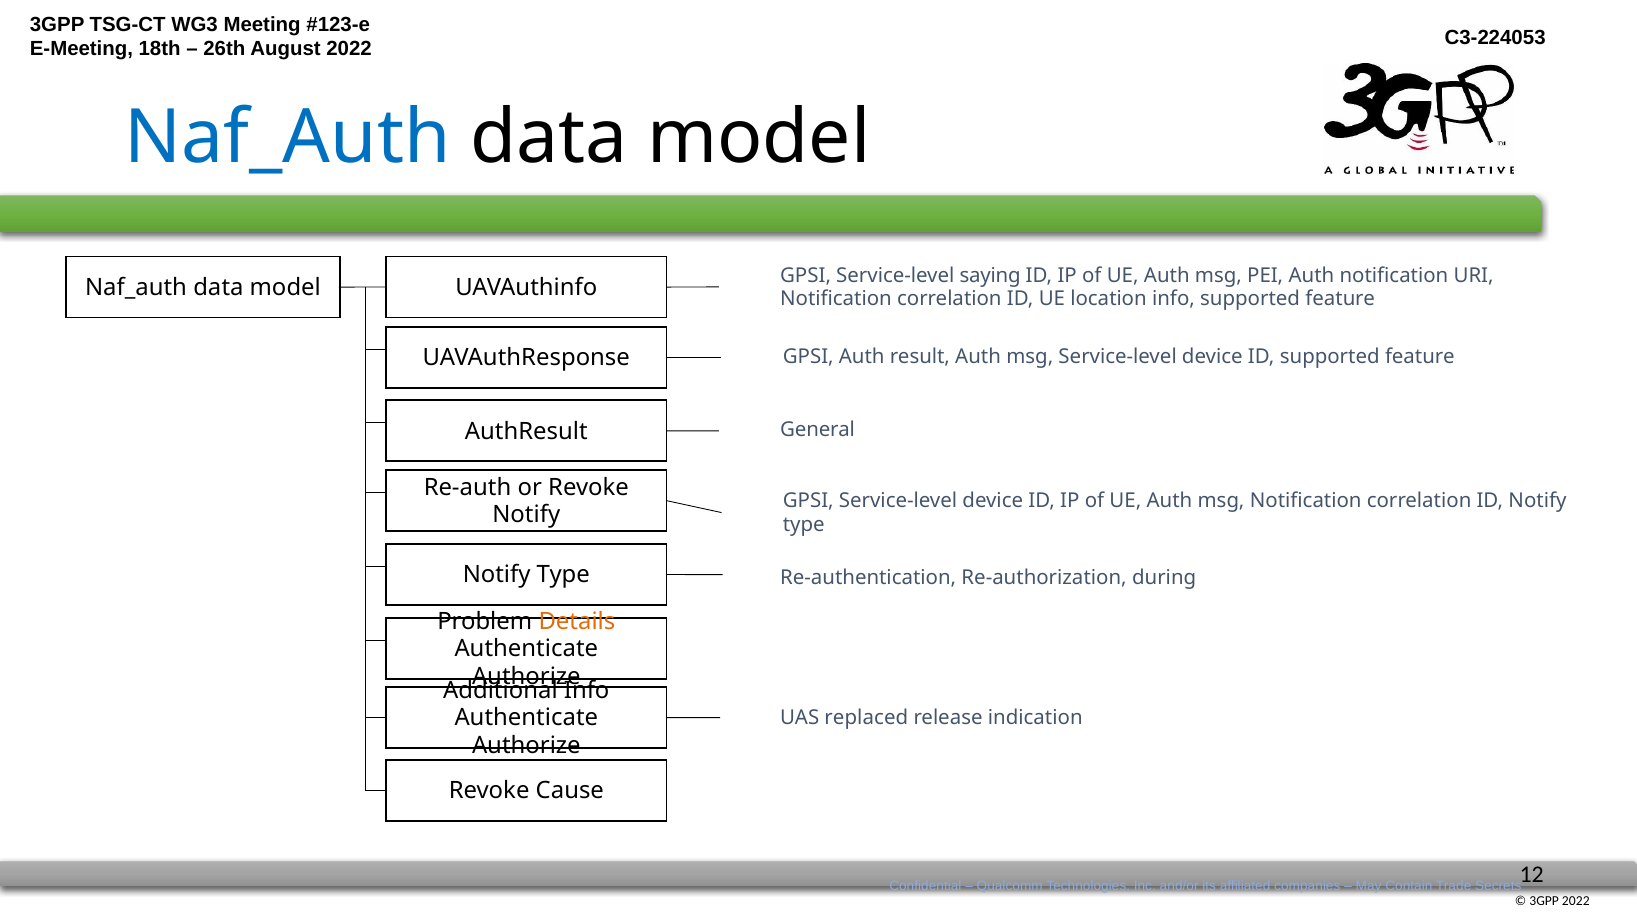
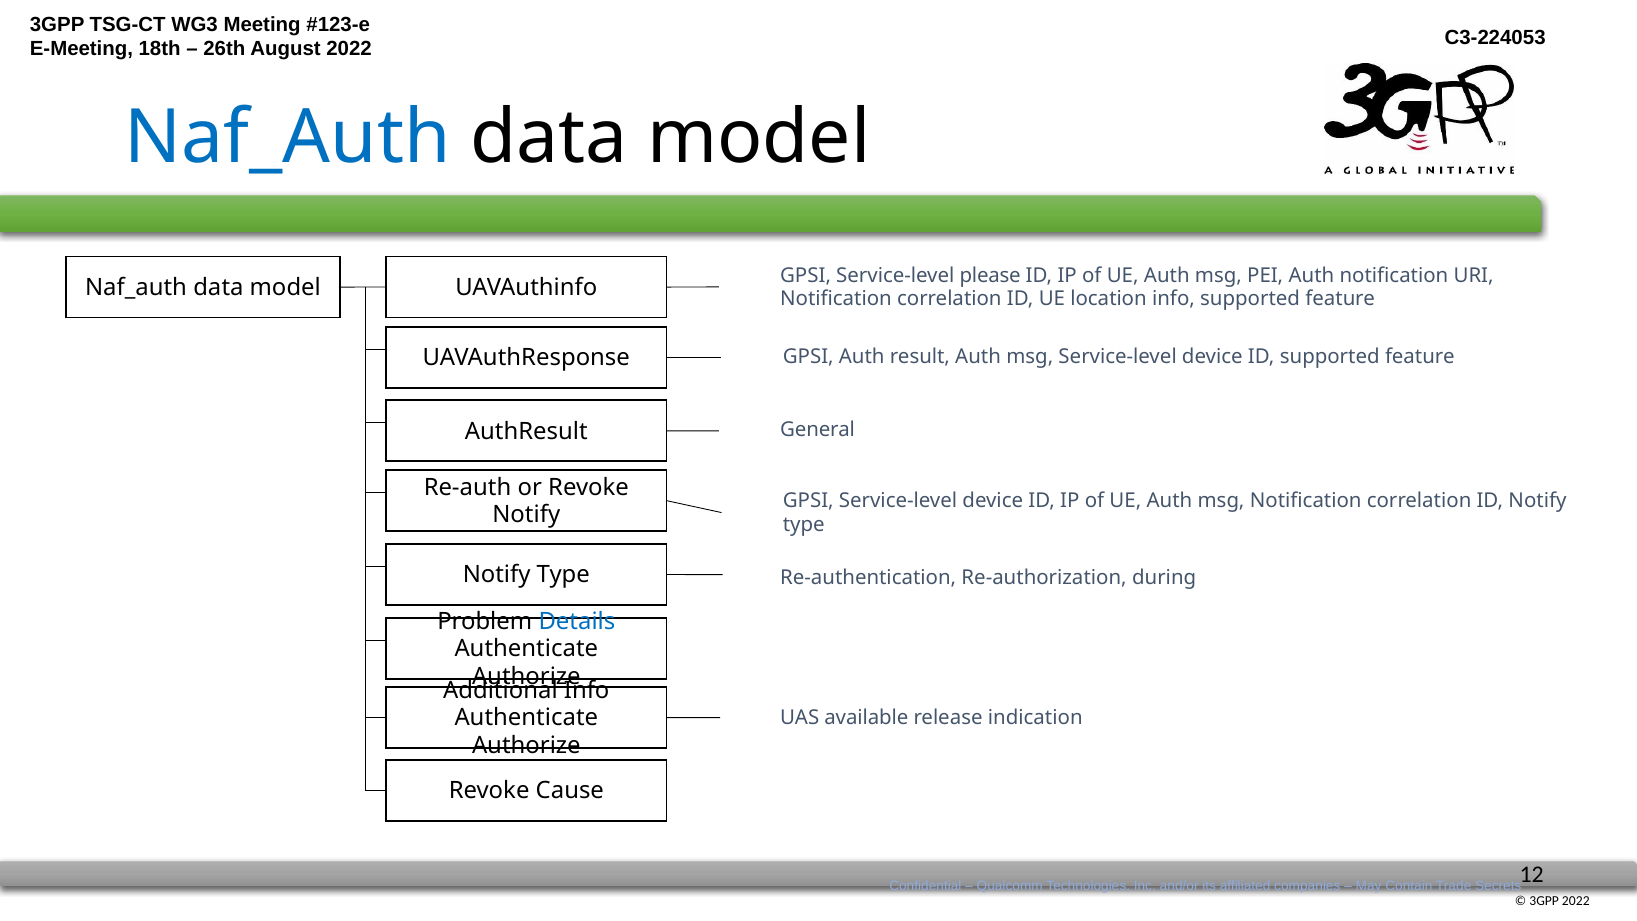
saying: saying -> please
Details colour: orange -> blue
replaced: replaced -> available
